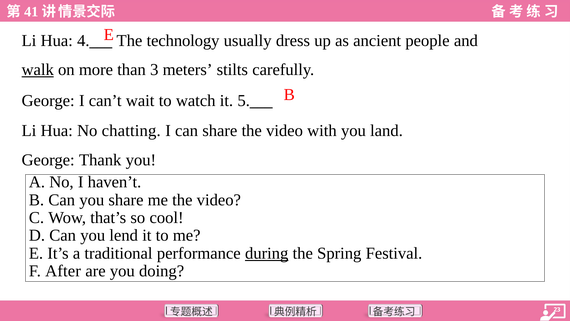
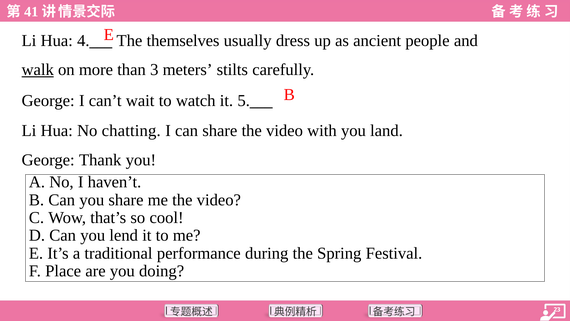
technology: technology -> themselves
during underline: present -> none
After: After -> Place
